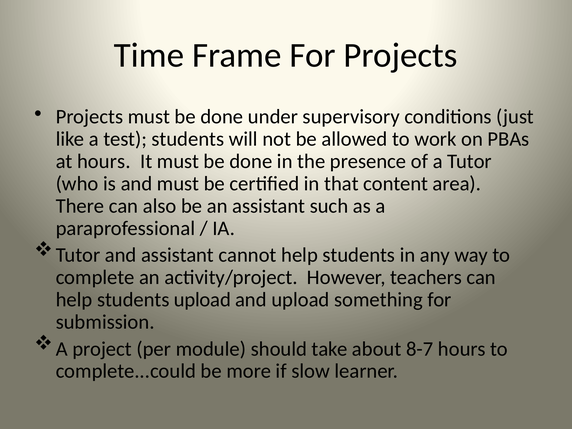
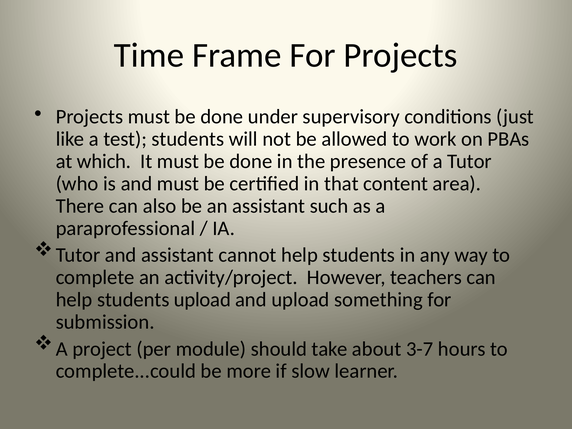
at hours: hours -> which
8-7: 8-7 -> 3-7
